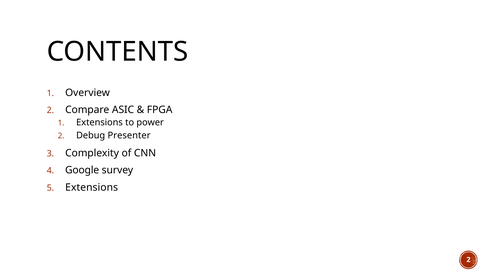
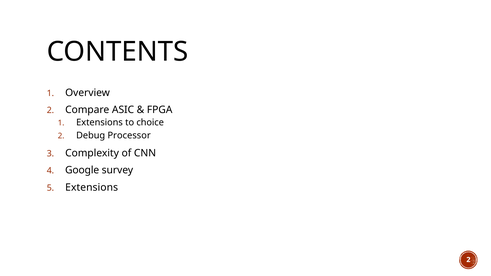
power: power -> choice
Presenter: Presenter -> Processor
